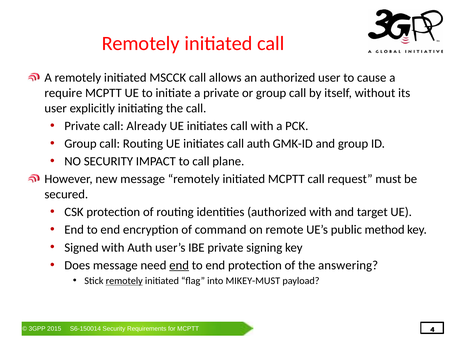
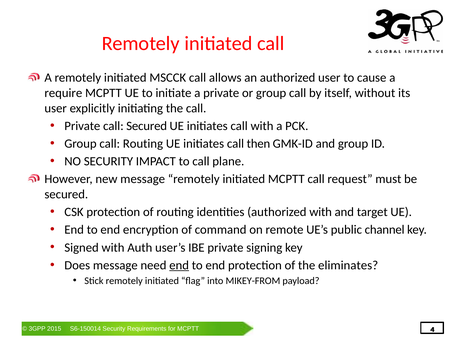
call Already: Already -> Secured
call auth: auth -> then
method: method -> channel
answering: answering -> eliminates
remotely at (124, 281) underline: present -> none
MIKEY-MUST: MIKEY-MUST -> MIKEY-FROM
